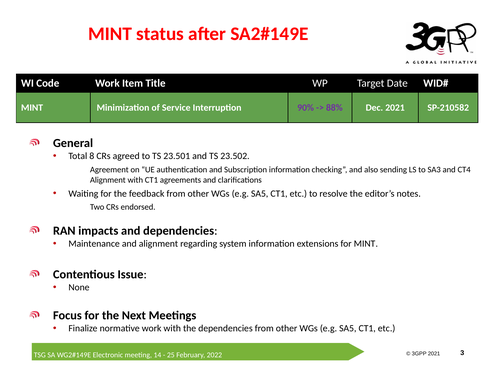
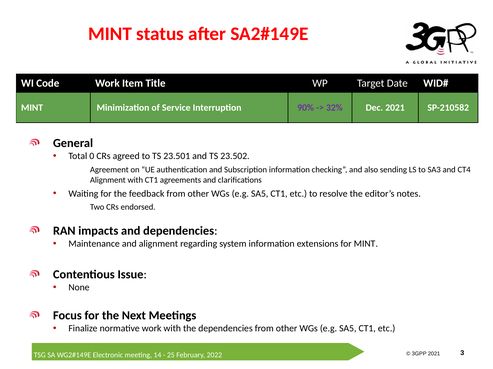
88%: 88% -> 32%
8: 8 -> 0
